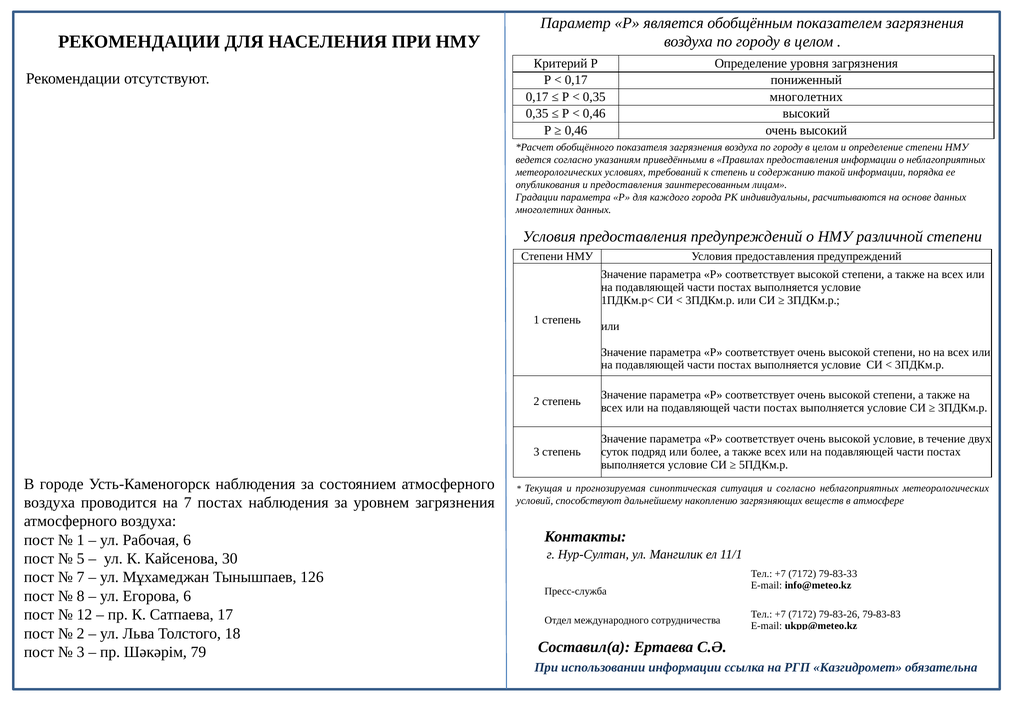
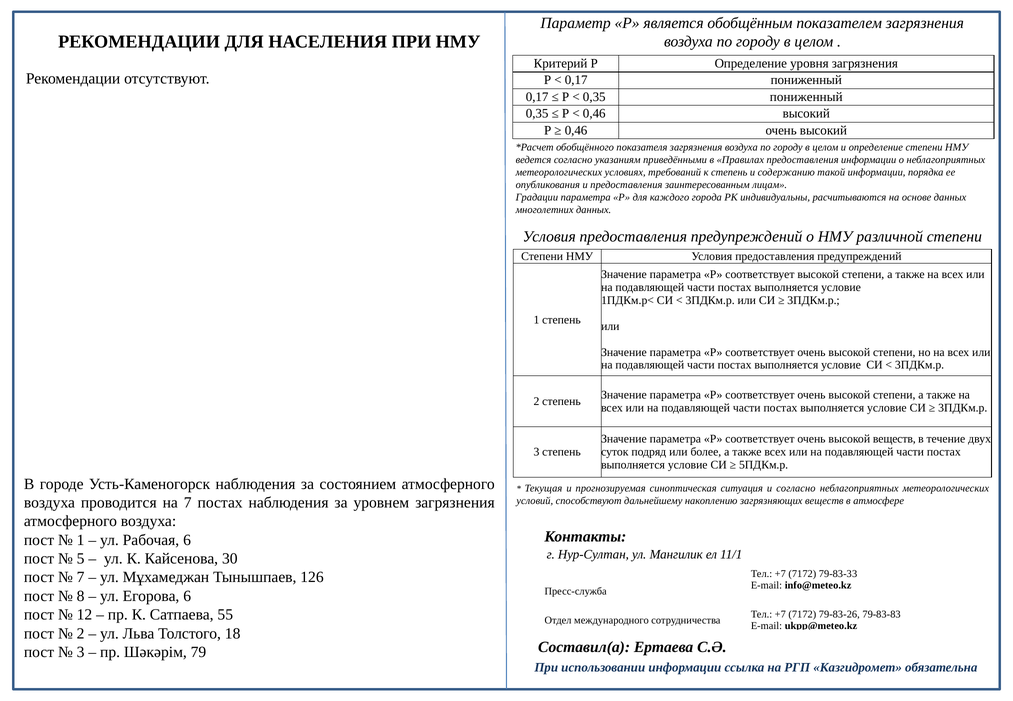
0,35 многолетних: многолетних -> пониженный
высокой условие: условие -> веществ
17: 17 -> 55
